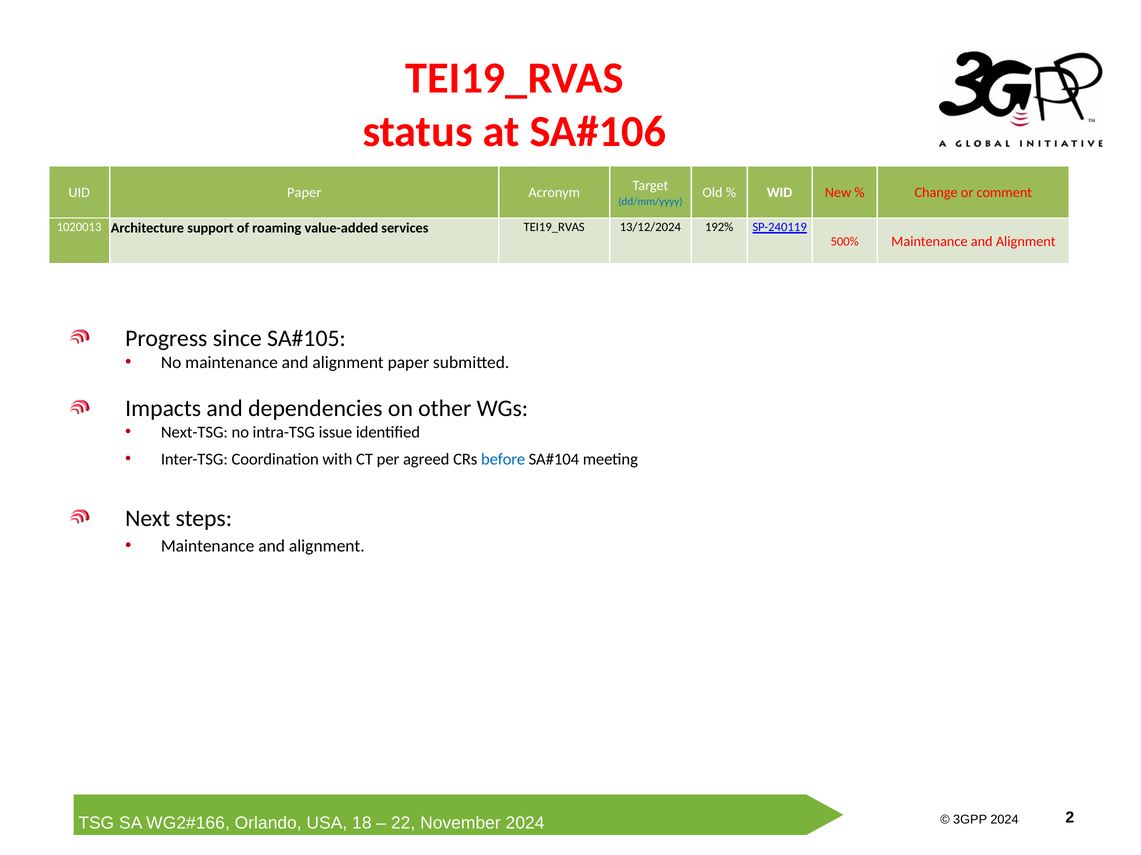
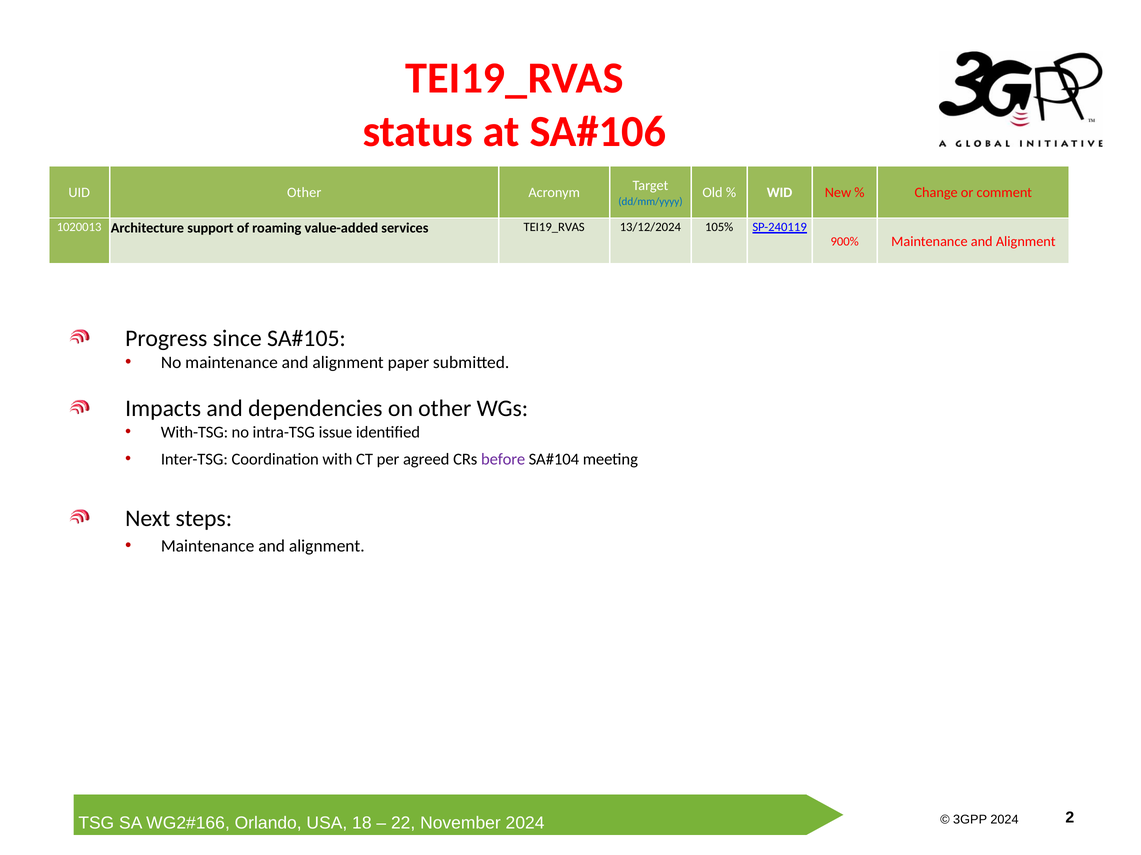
UID Paper: Paper -> Other
192%: 192% -> 105%
500%: 500% -> 900%
Next-TSG: Next-TSG -> With-TSG
before colour: blue -> purple
